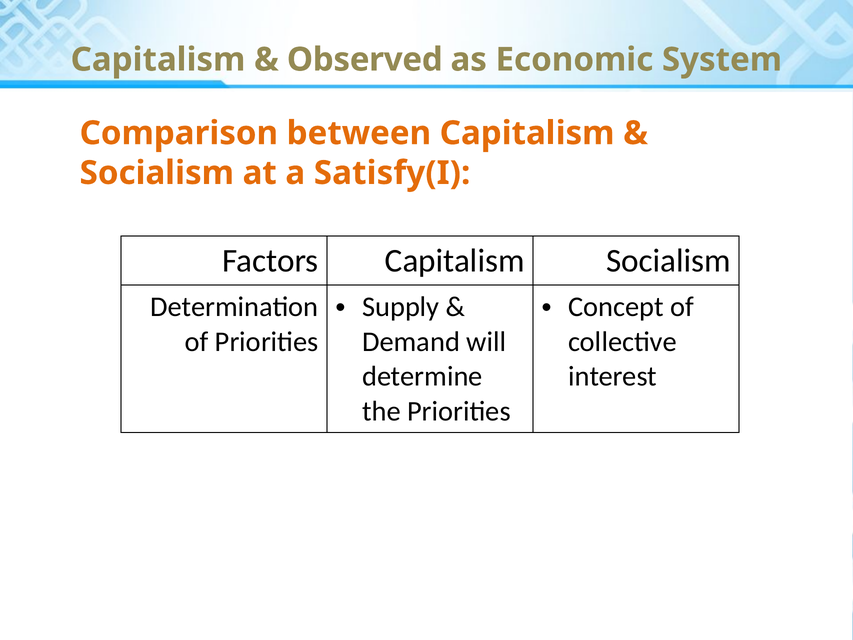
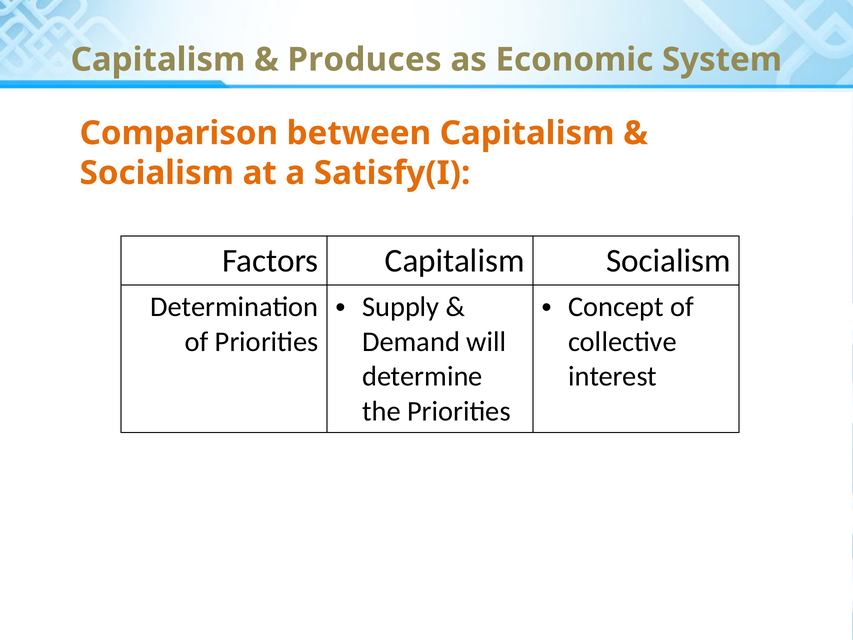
Observed: Observed -> Produces
